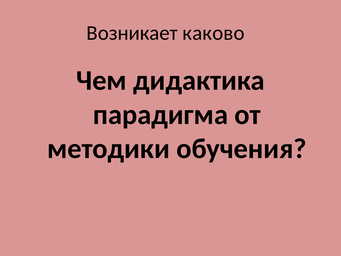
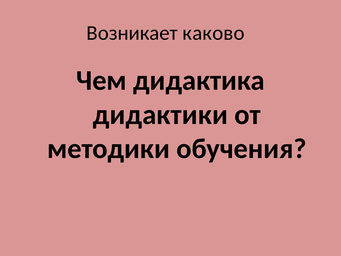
парадигма: парадигма -> дидактики
